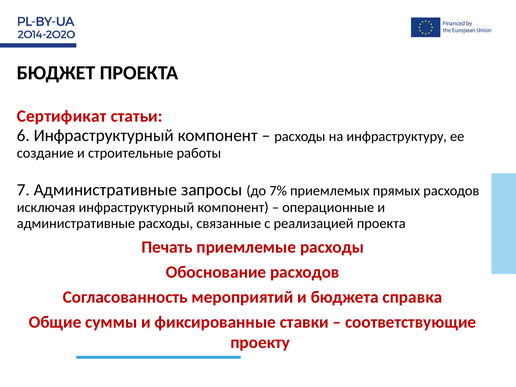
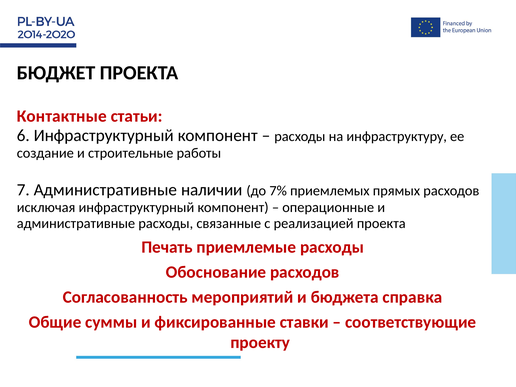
Сертификат: Сертификат -> Контактные
запросы: запросы -> наличии
